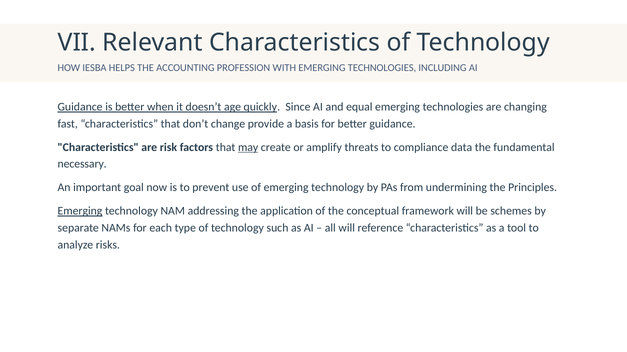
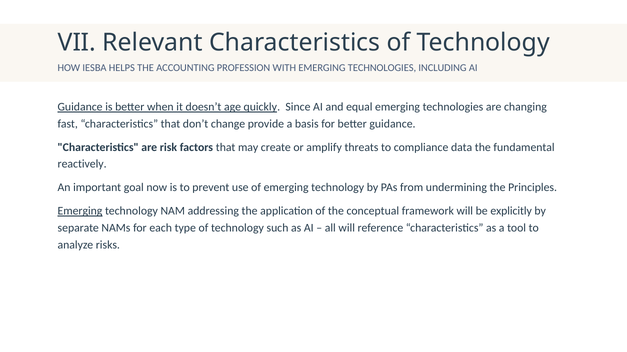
may underline: present -> none
necessary: necessary -> reactively
schemes: schemes -> explicitly
